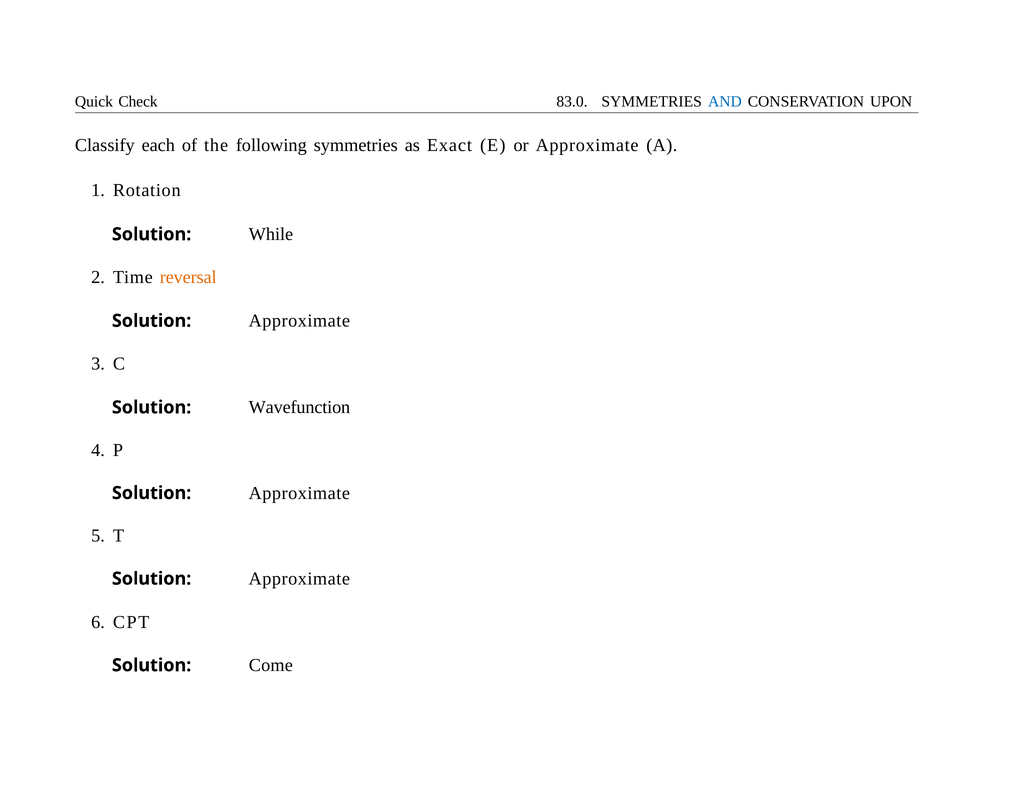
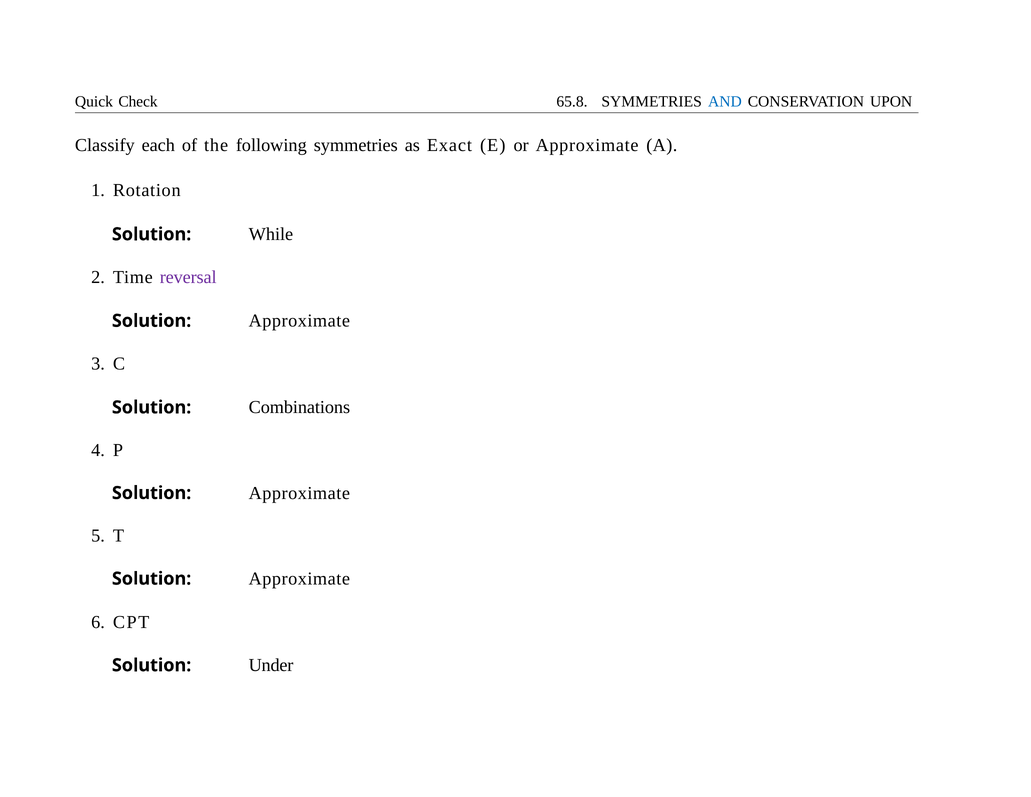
83.0: 83.0 -> 65.8
reversal colour: orange -> purple
Wavefunction: Wavefunction -> Combinations
Come: Come -> Under
